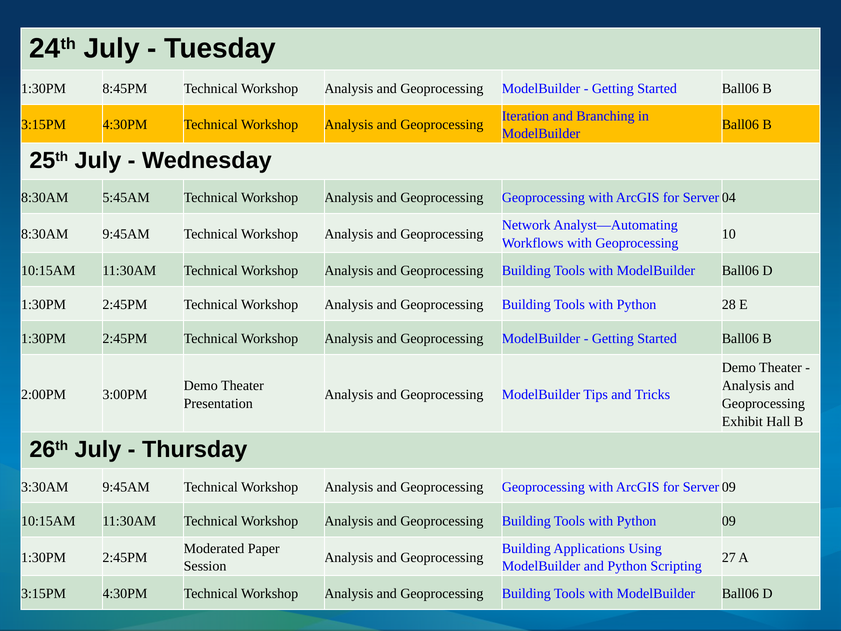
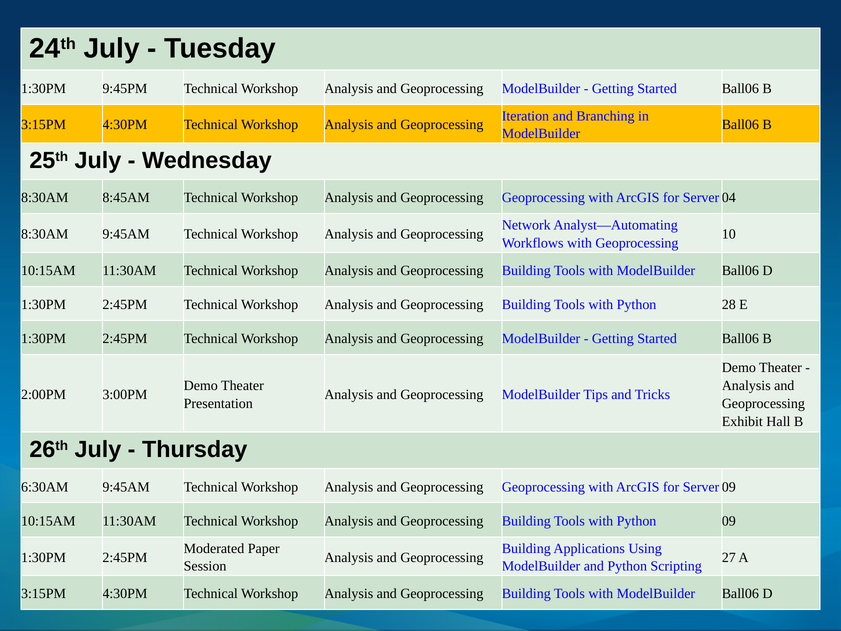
8:45PM: 8:45PM -> 9:45PM
5:45AM: 5:45AM -> 8:45AM
3:30AM: 3:30AM -> 6:30AM
